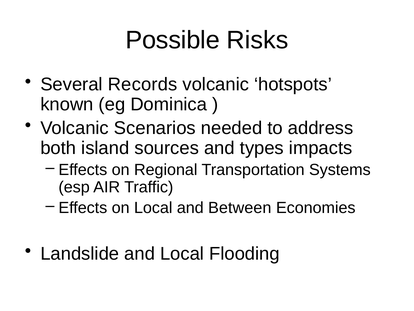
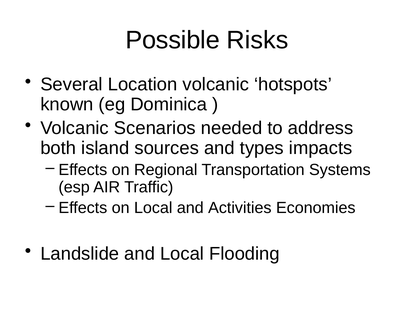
Records: Records -> Location
Between: Between -> Activities
